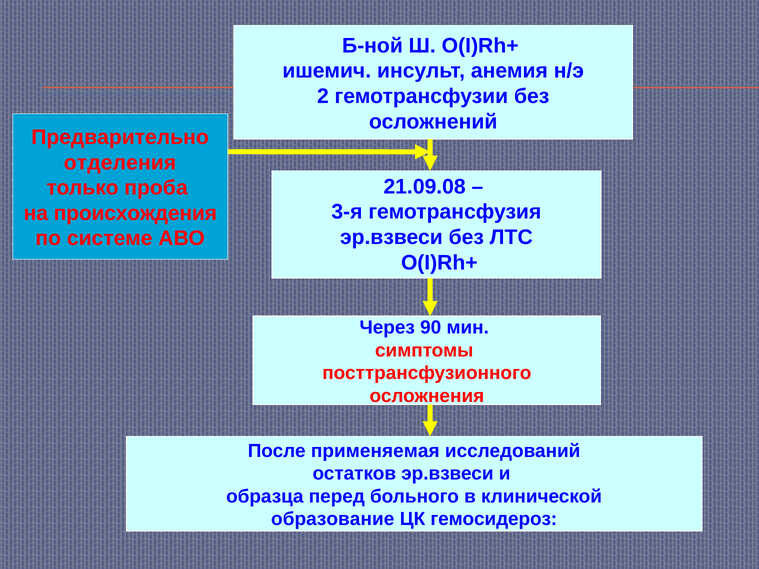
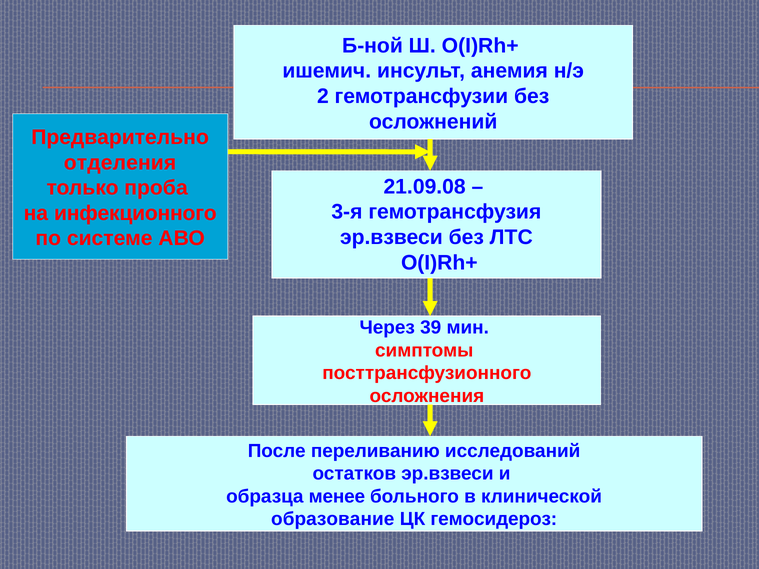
происхождения: происхождения -> инфекционного
90: 90 -> 39
применяемая: применяемая -> переливанию
перед: перед -> менее
